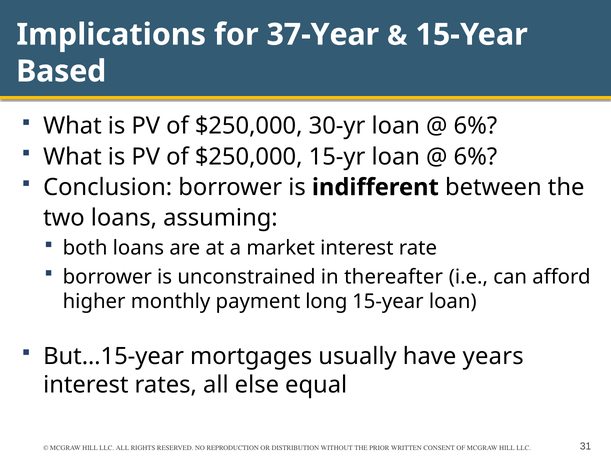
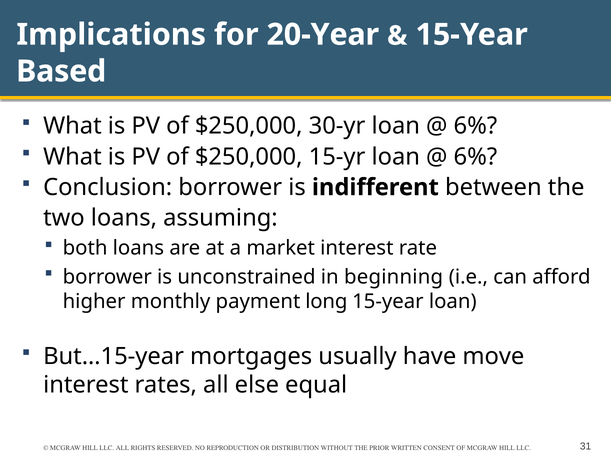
37-Year: 37-Year -> 20-Year
thereafter: thereafter -> beginning
years: years -> move
